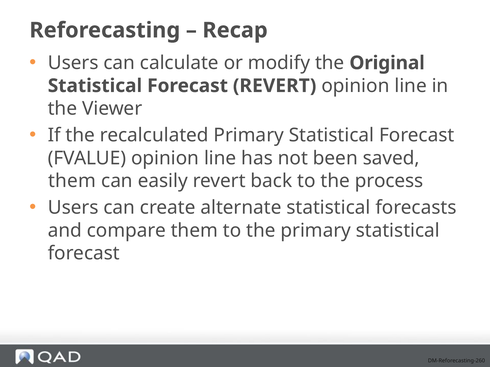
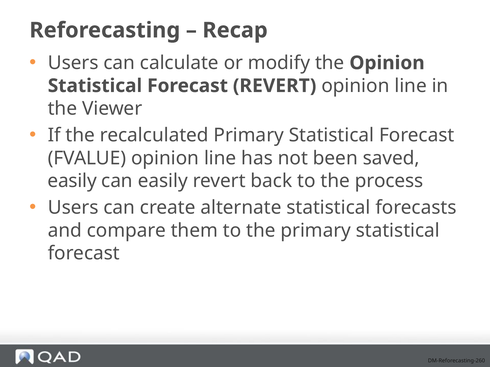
the Original: Original -> Opinion
them at (72, 181): them -> easily
